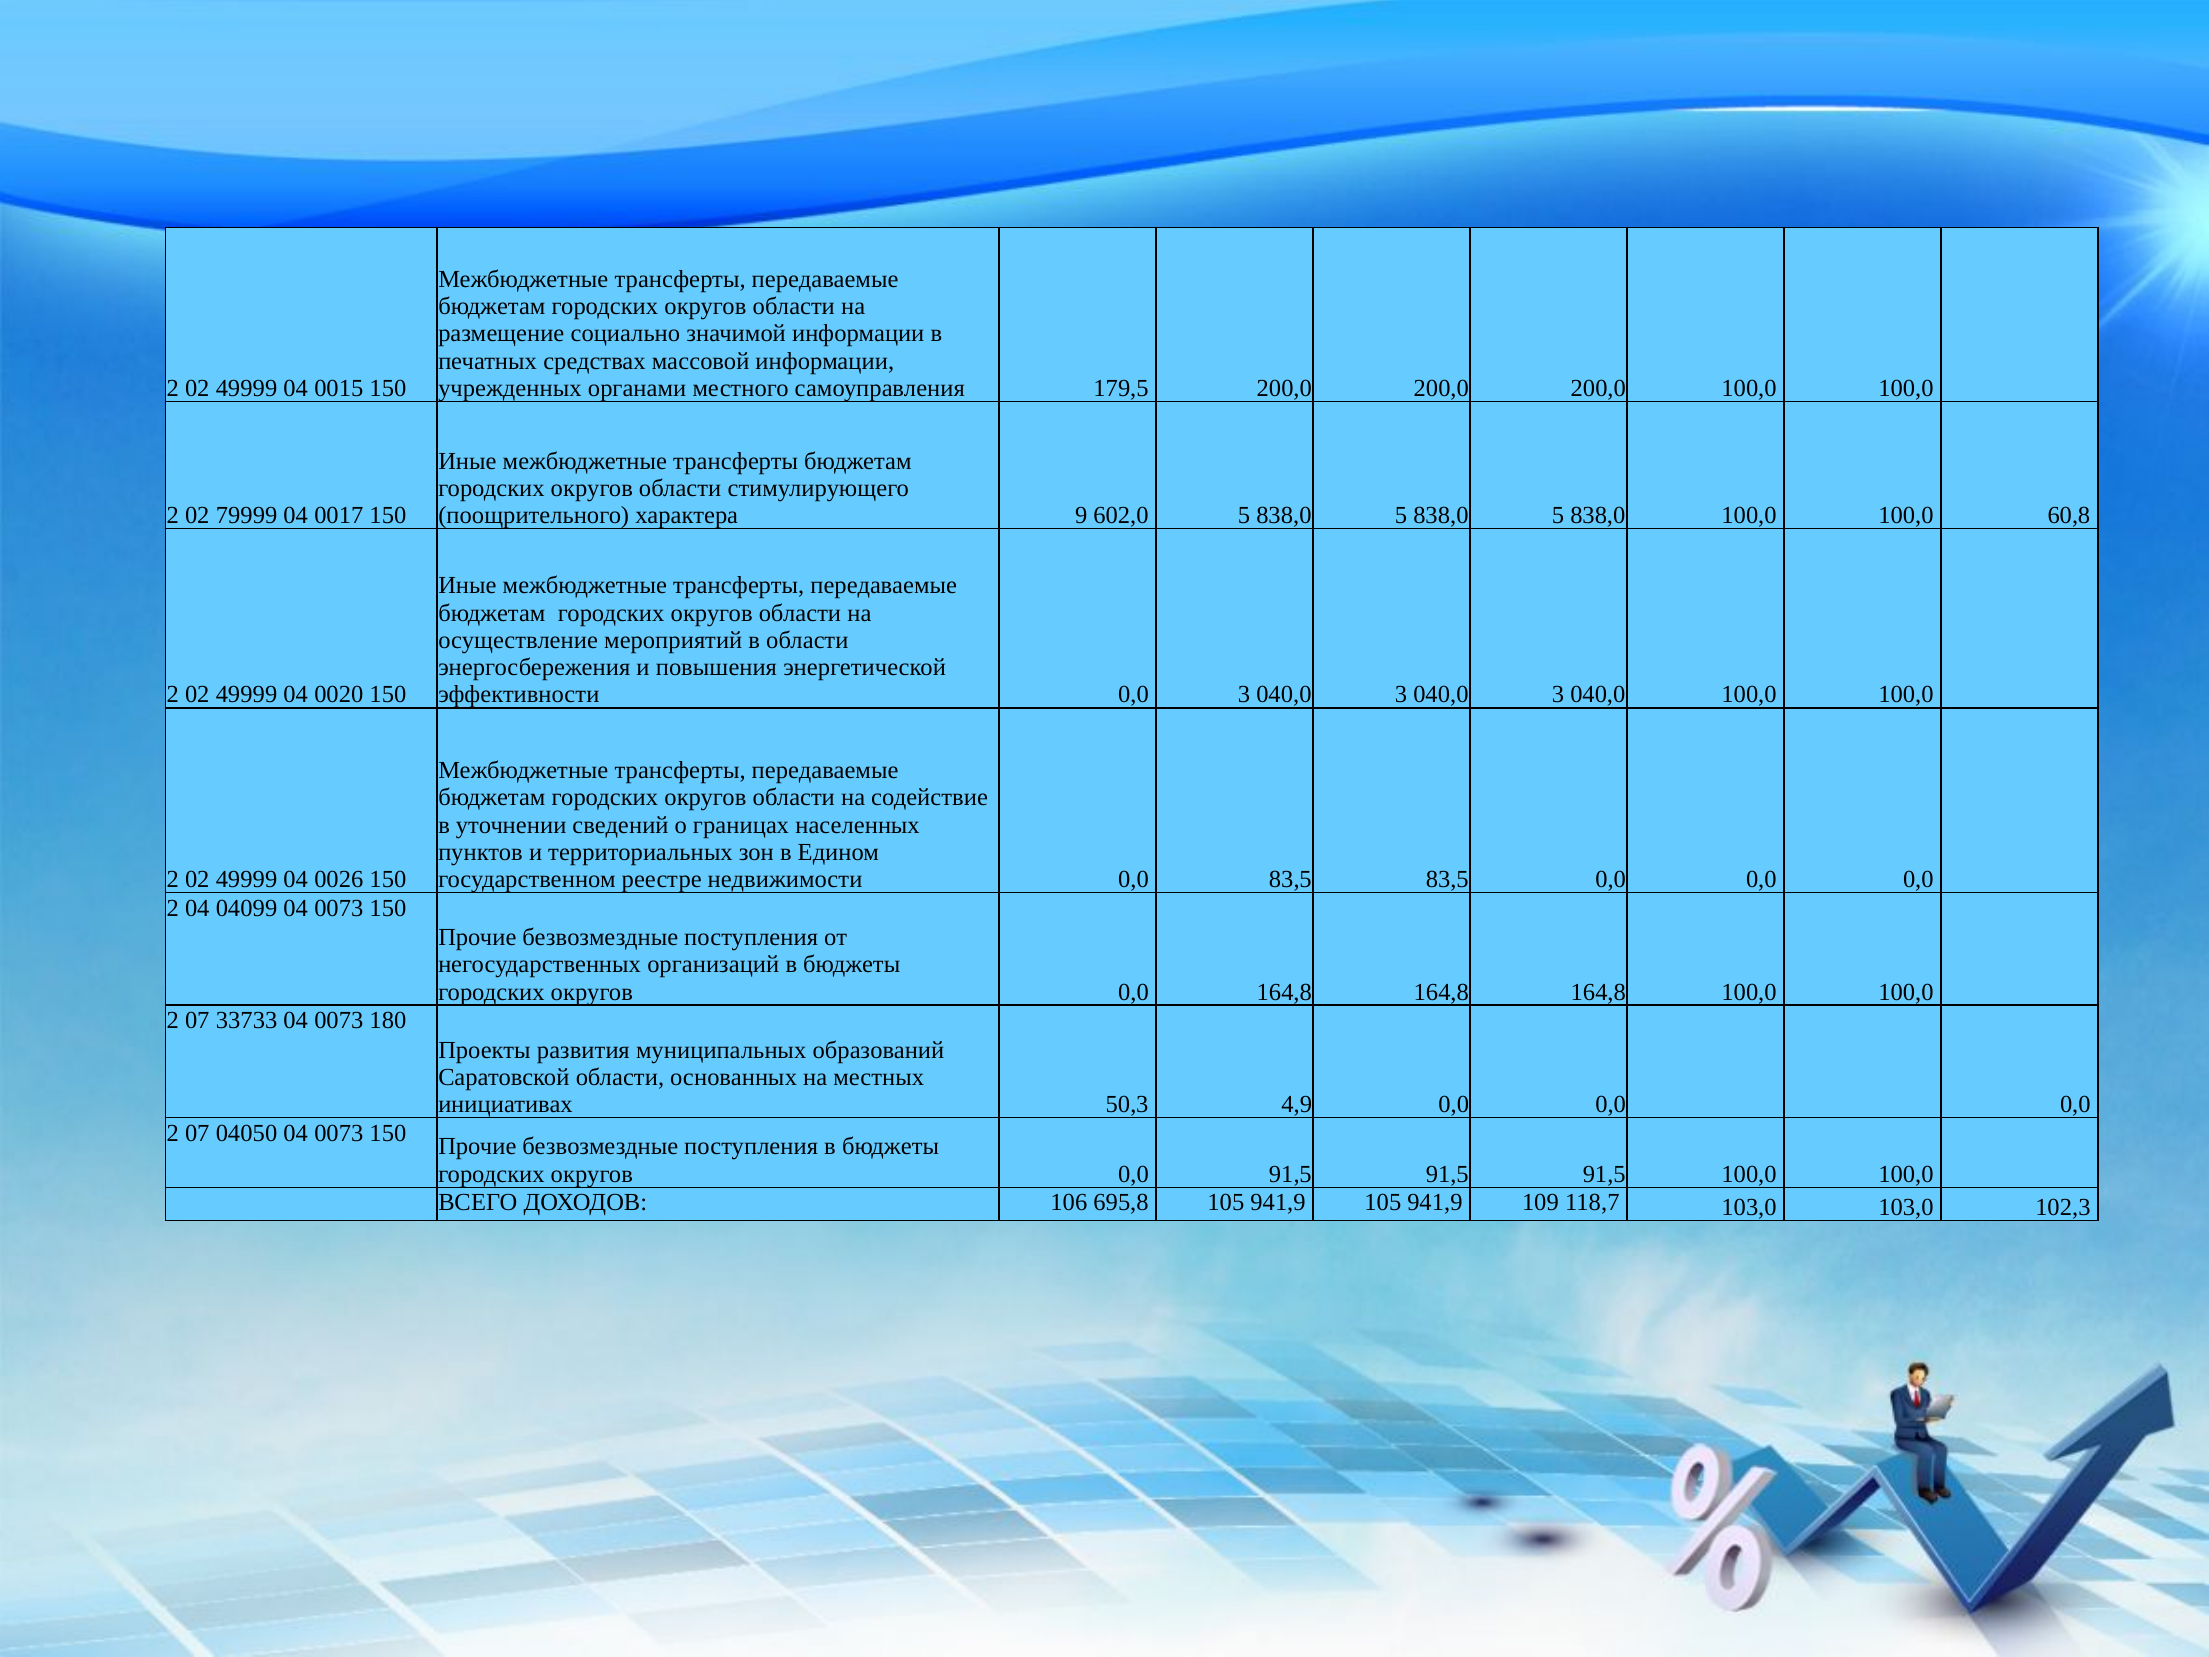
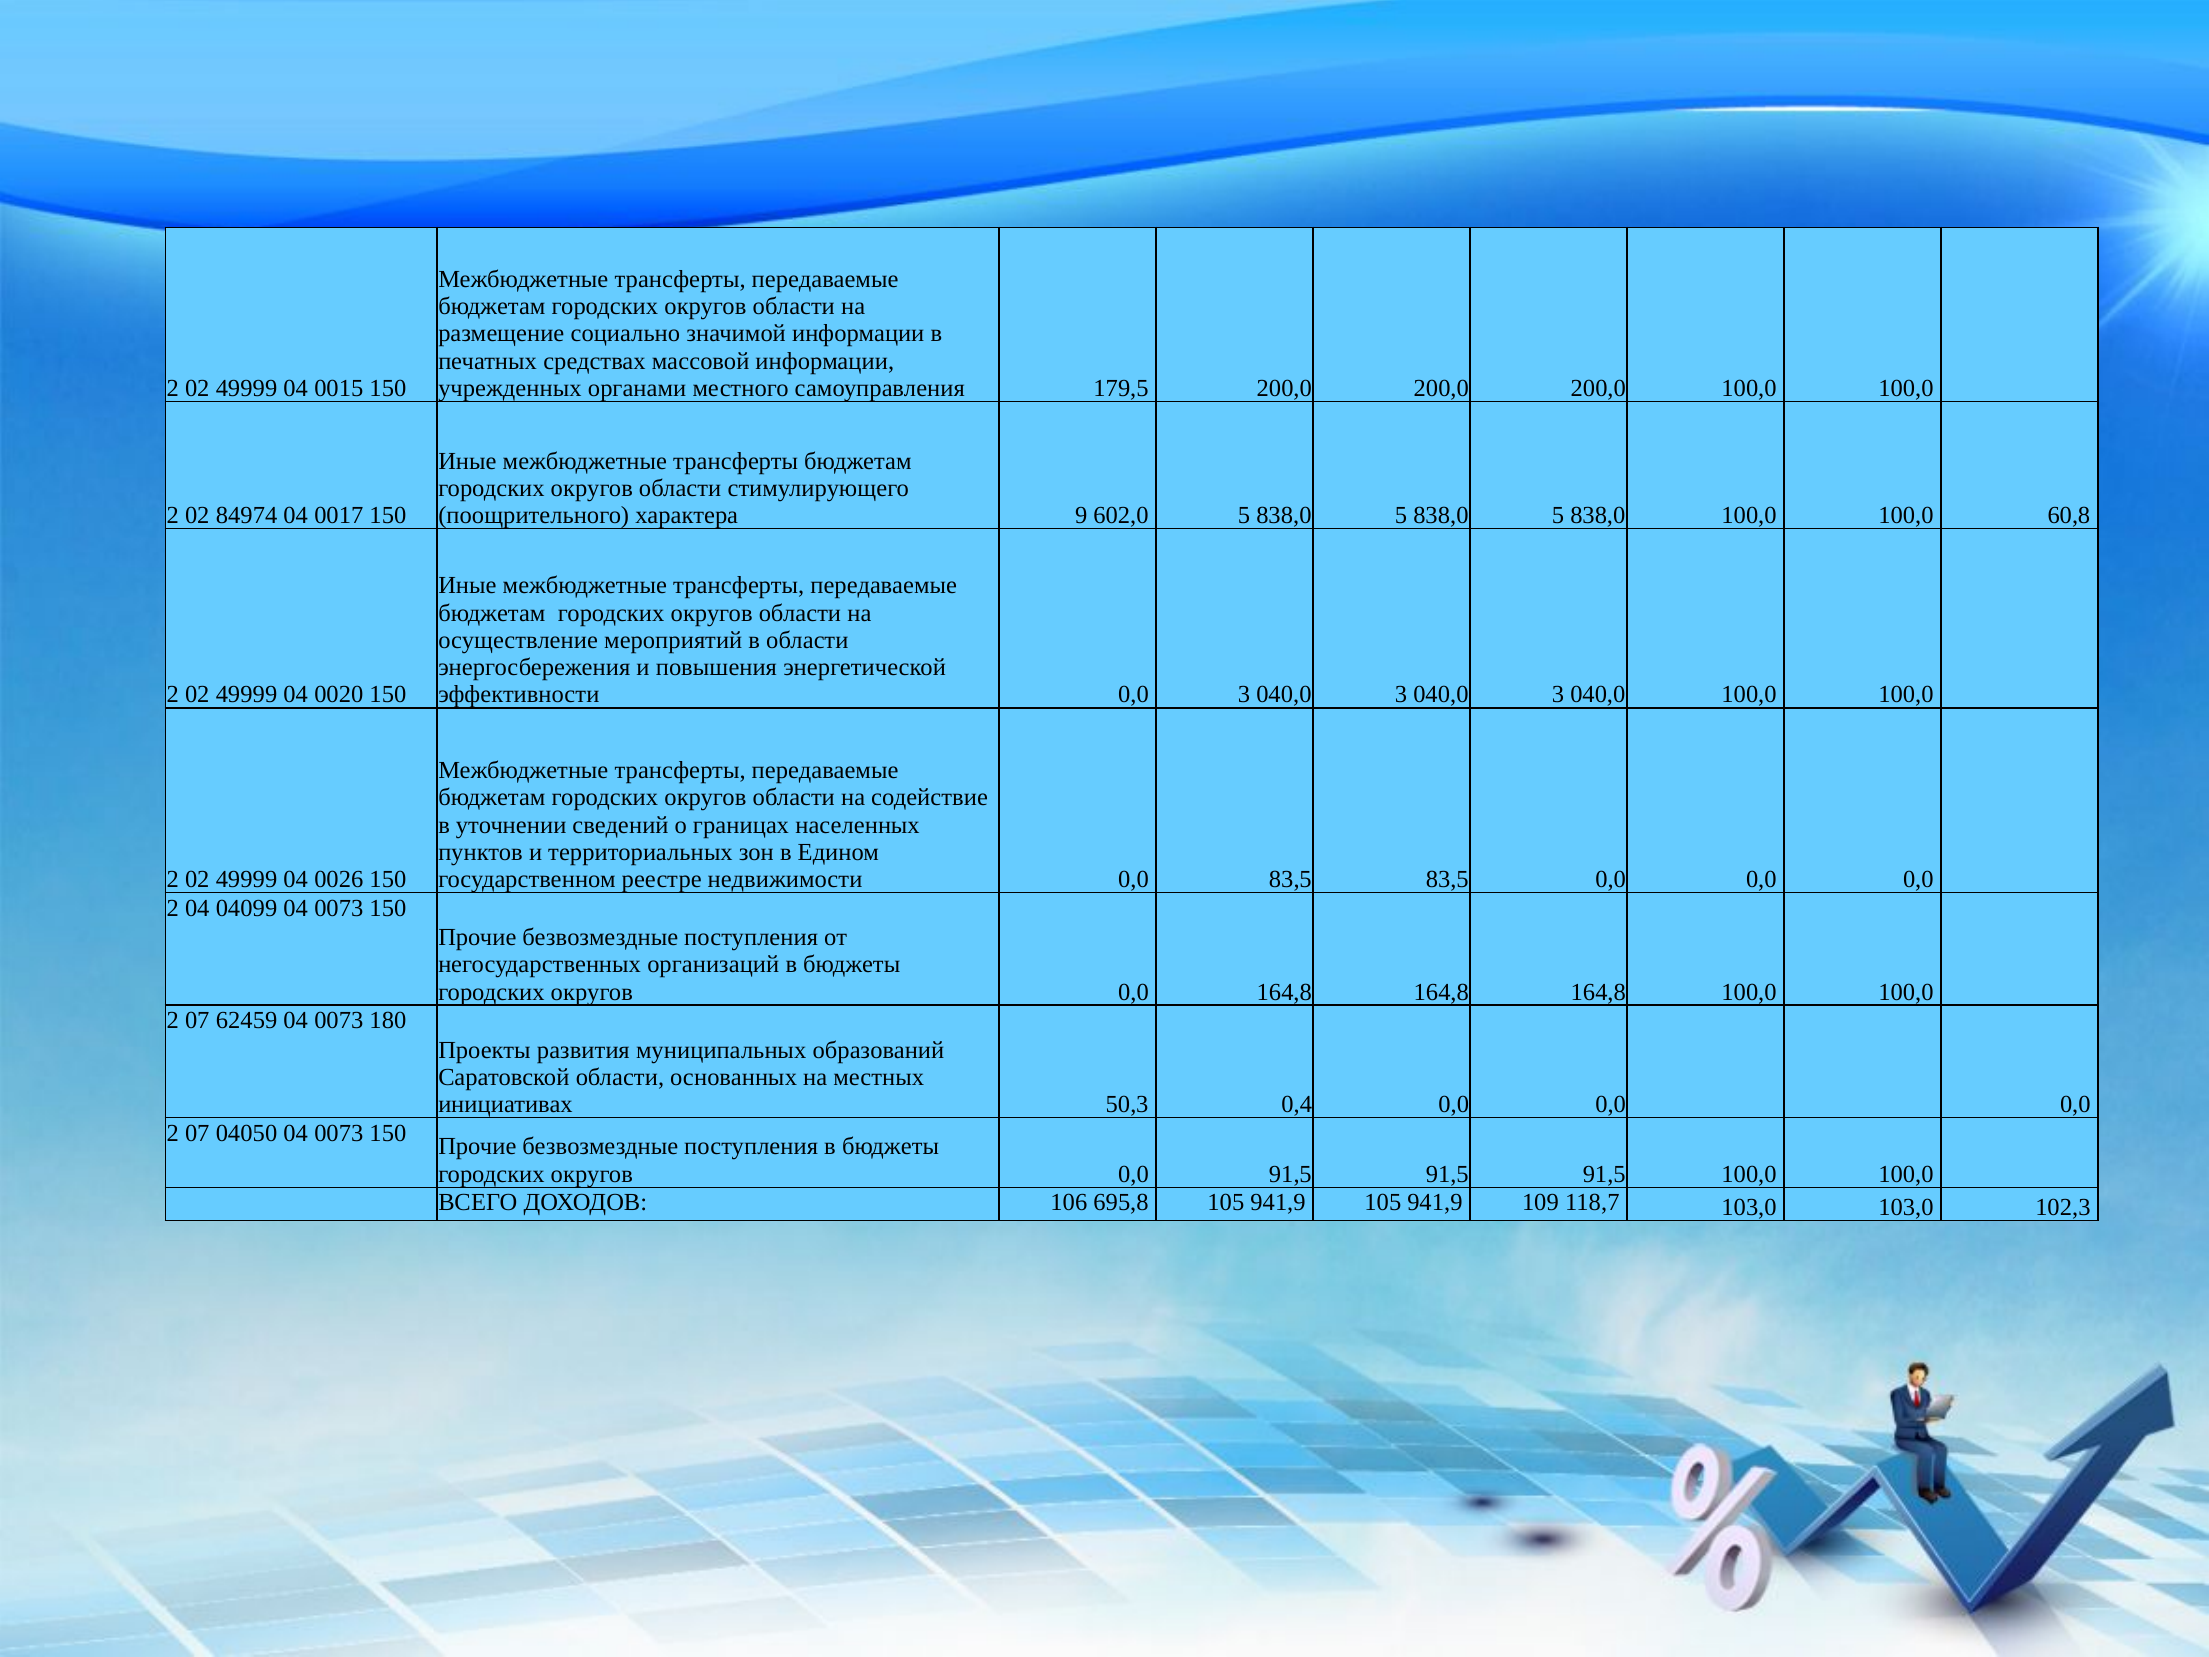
79999: 79999 -> 84974
33733: 33733 -> 62459
4,9: 4,9 -> 0,4
